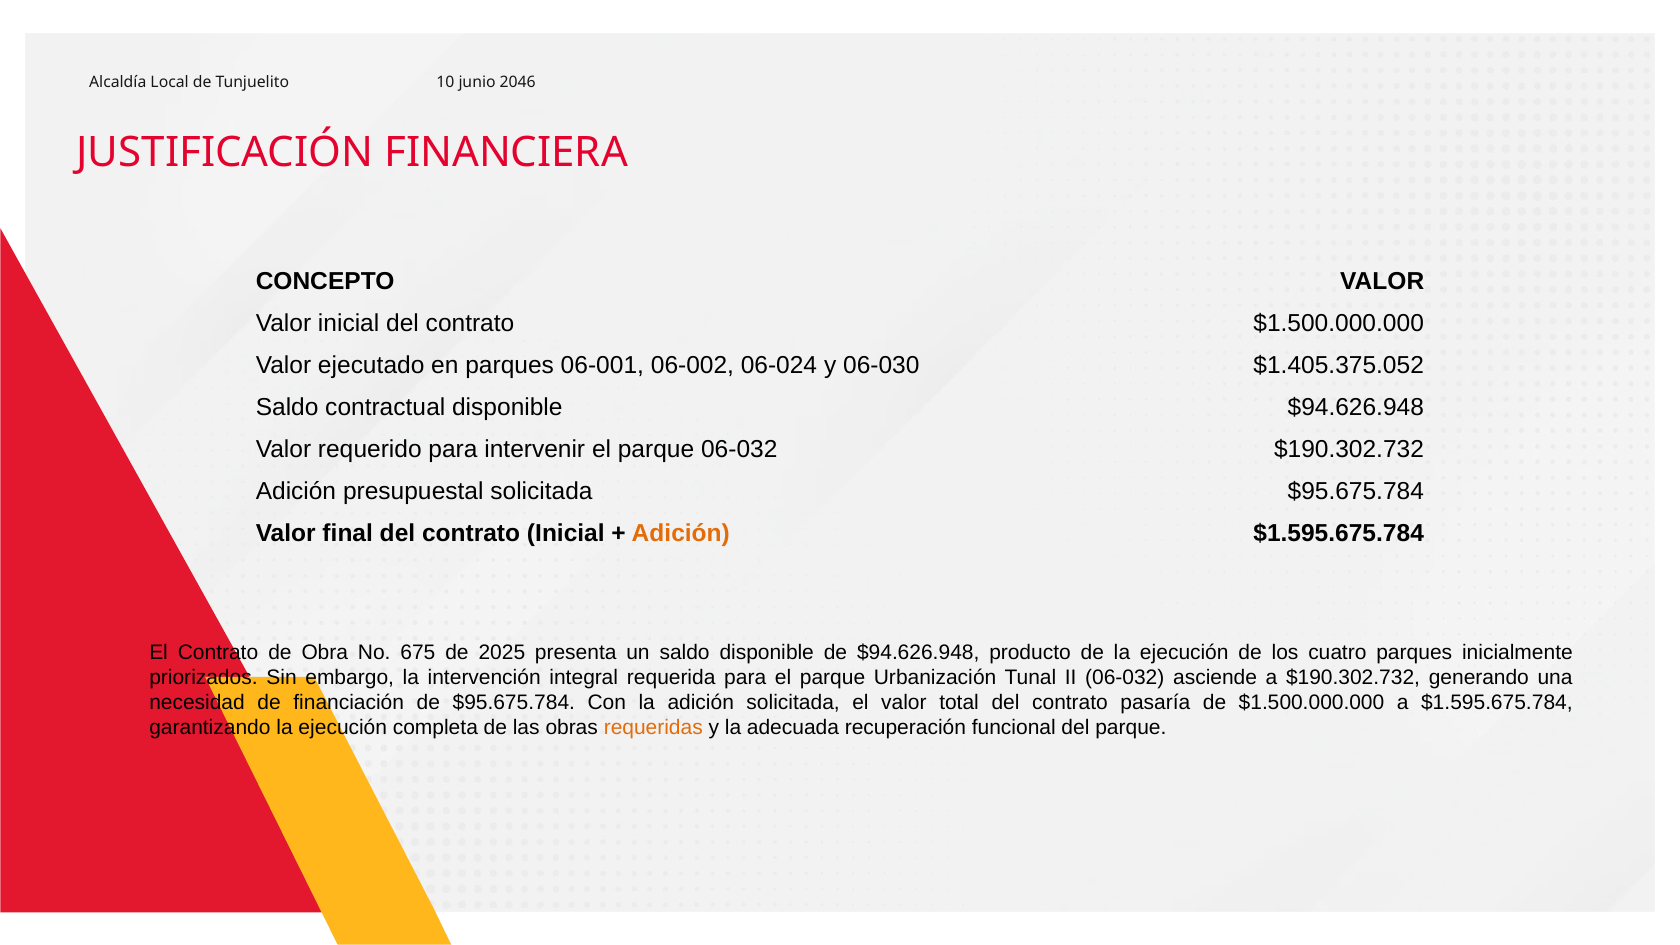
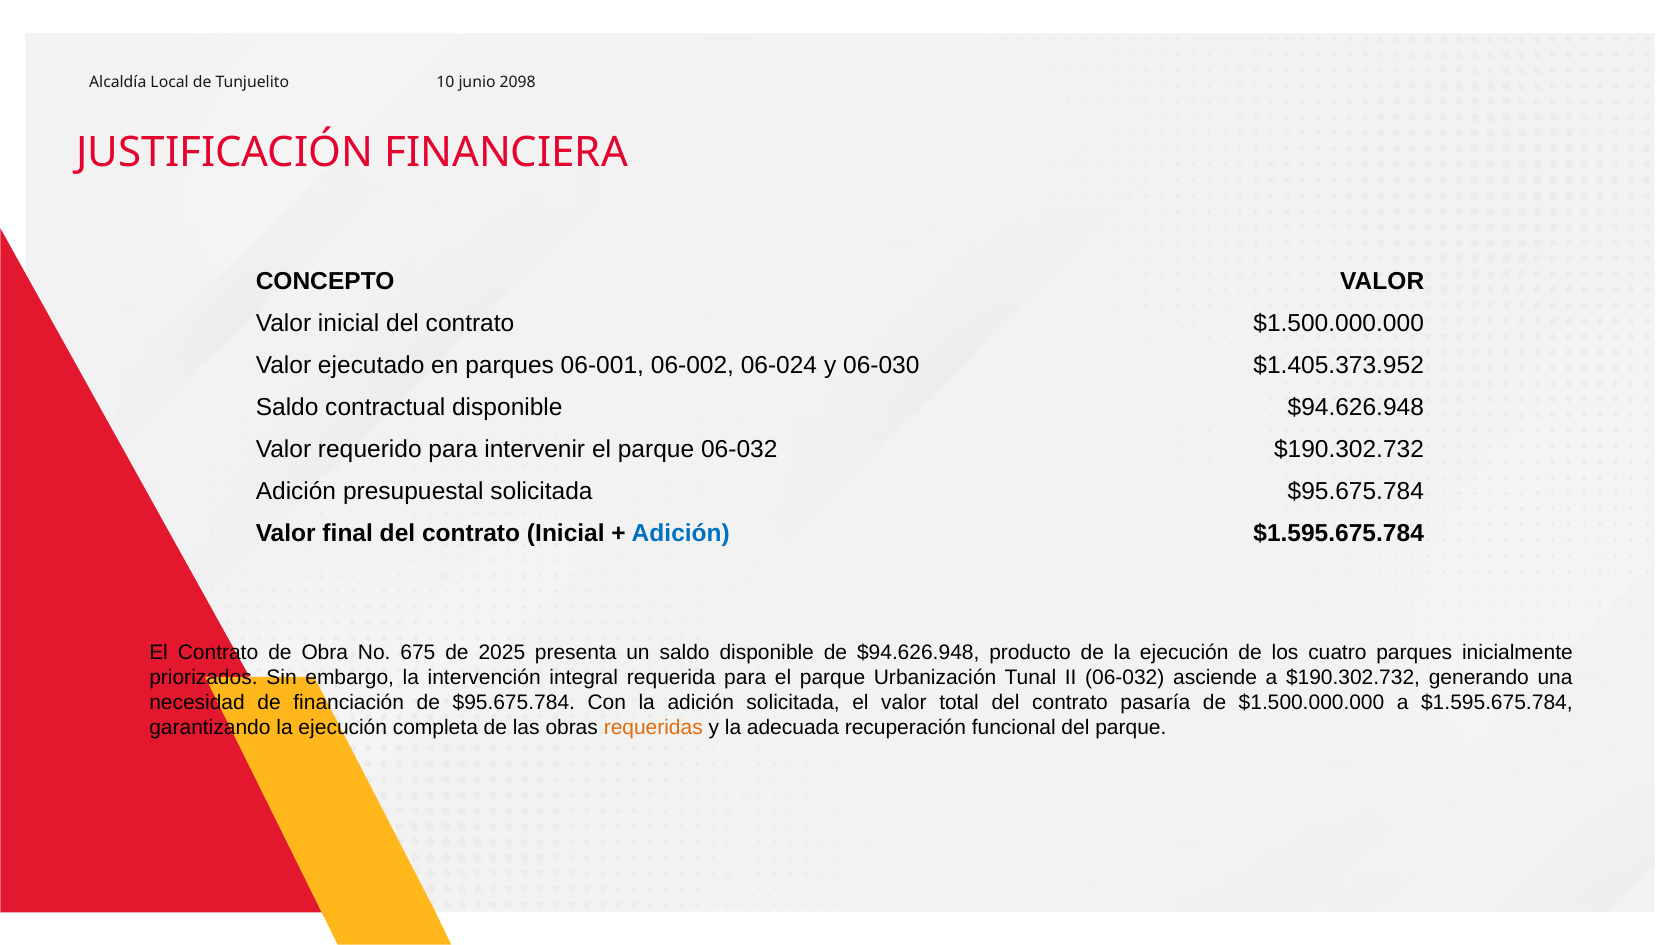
2046: 2046 -> 2098
$1.405.375.052: $1.405.375.052 -> $1.405.373.952
Adición at (681, 534) colour: orange -> blue
